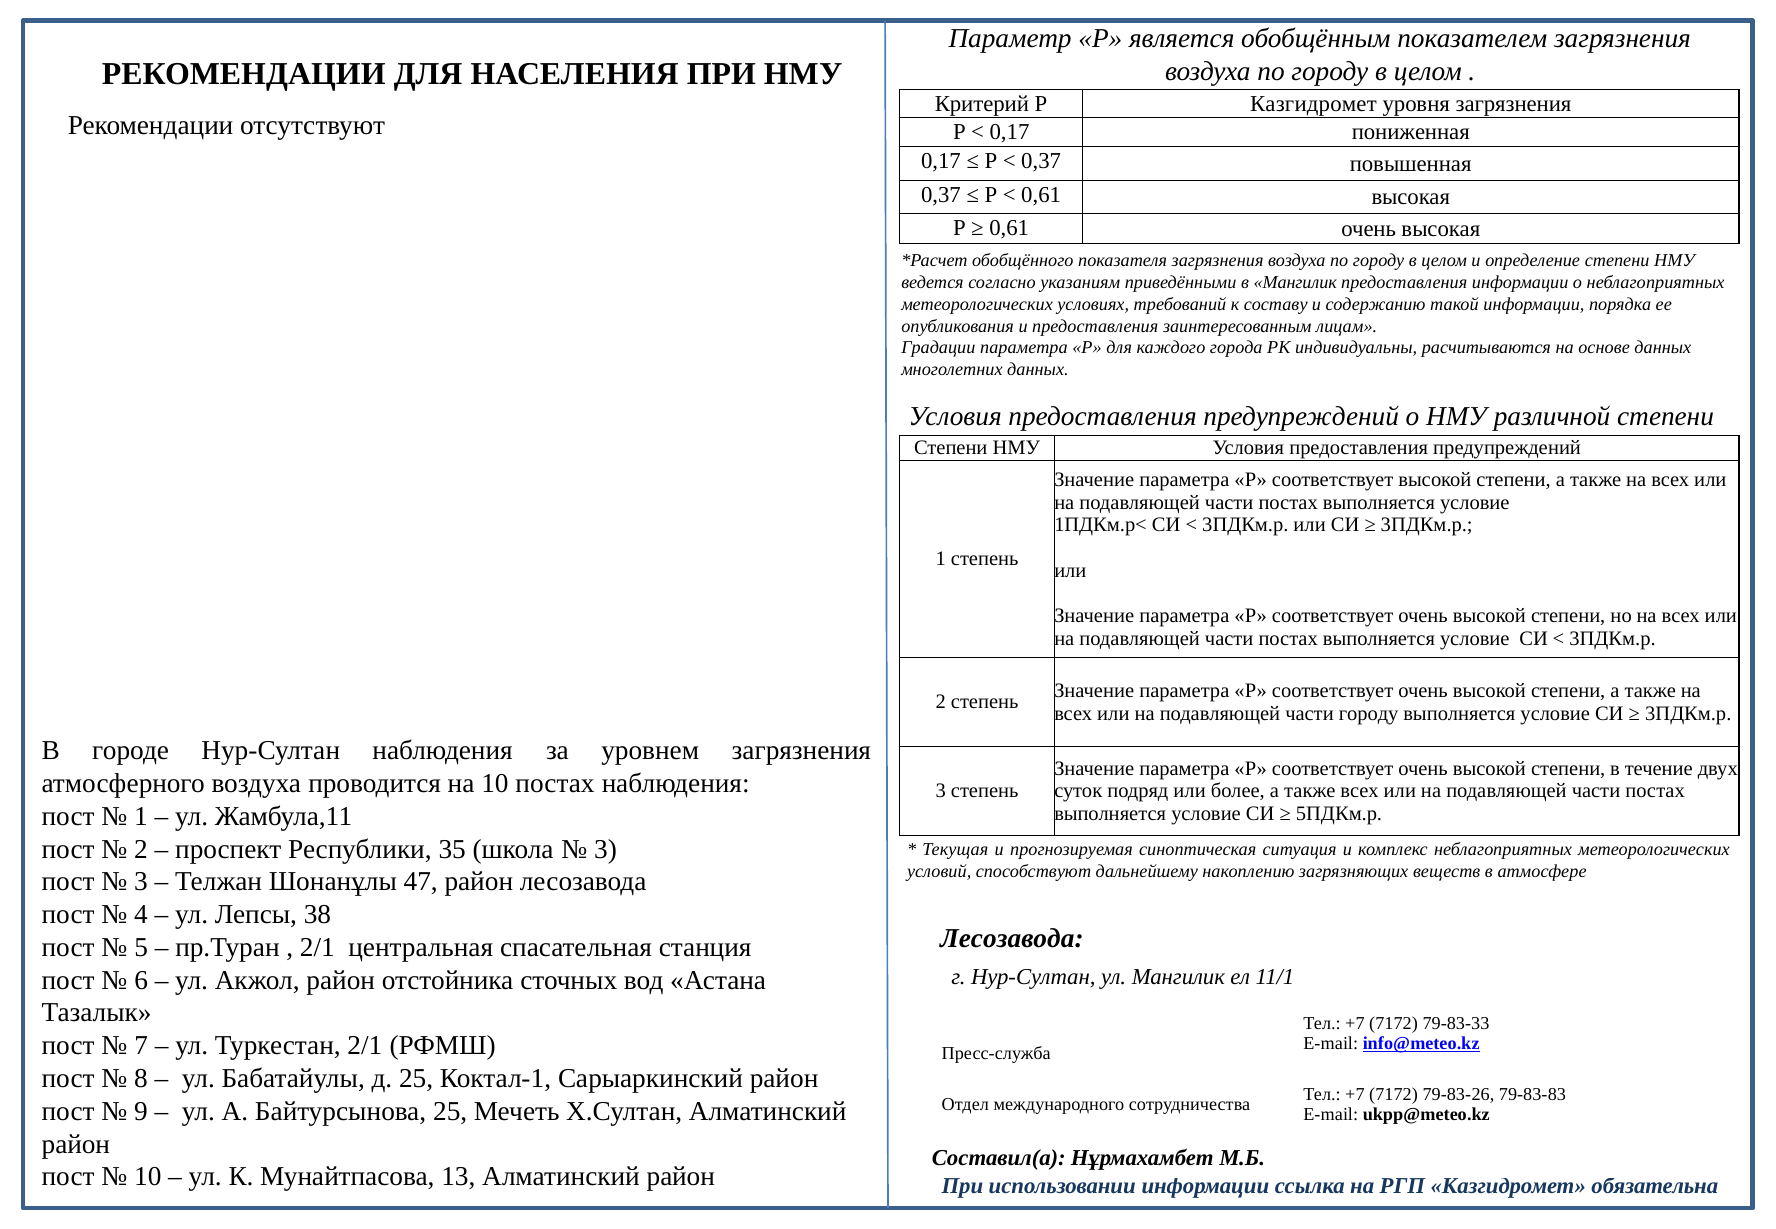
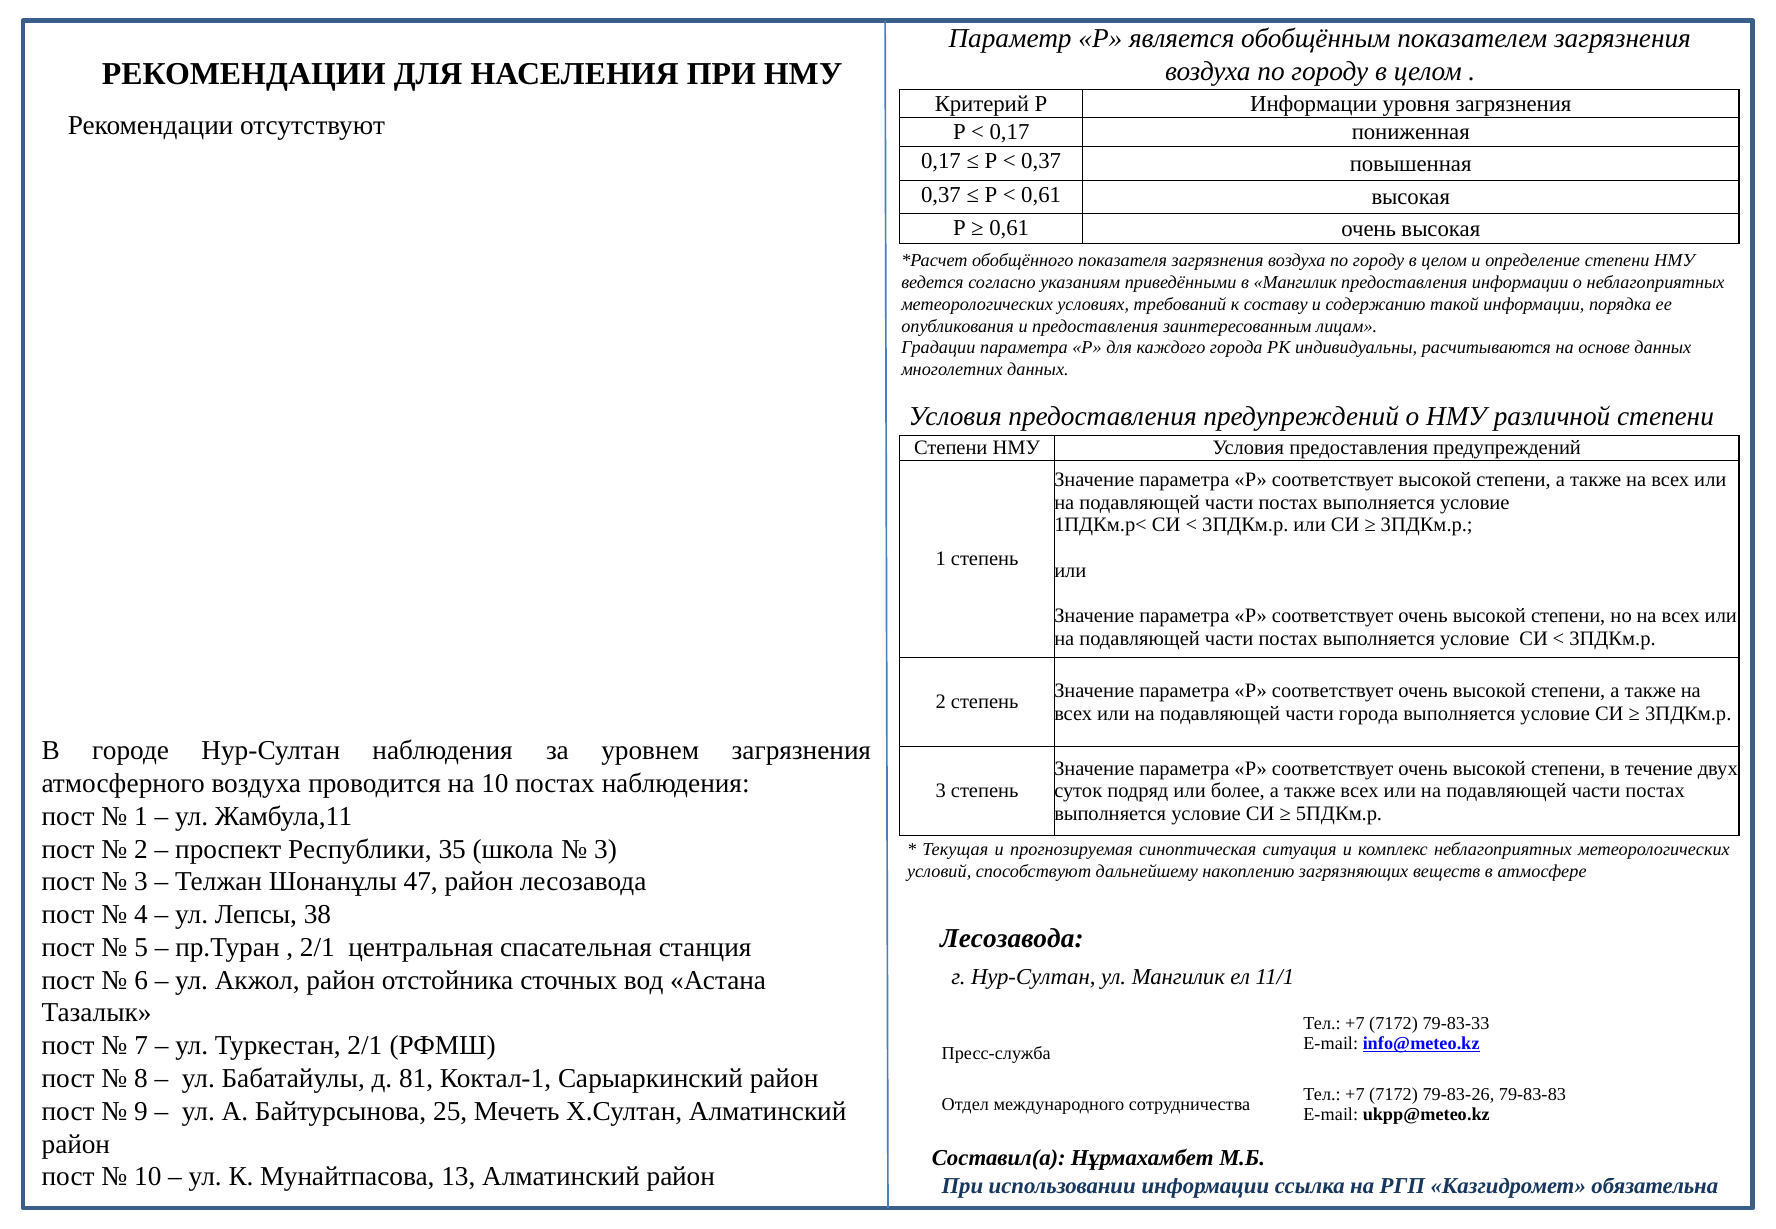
Р Казгидромет: Казгидромет -> Информации
части городу: городу -> города
д 25: 25 -> 81
